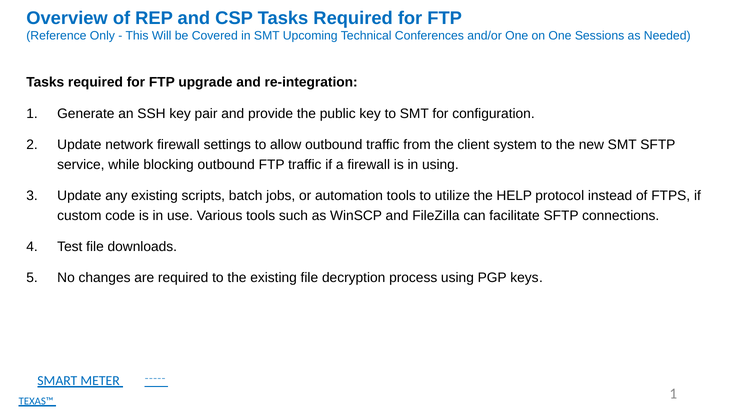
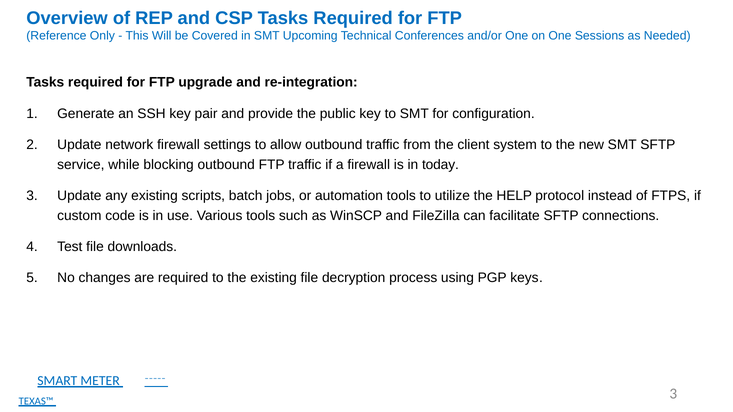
in using: using -> today
1 at (673, 394): 1 -> 3
